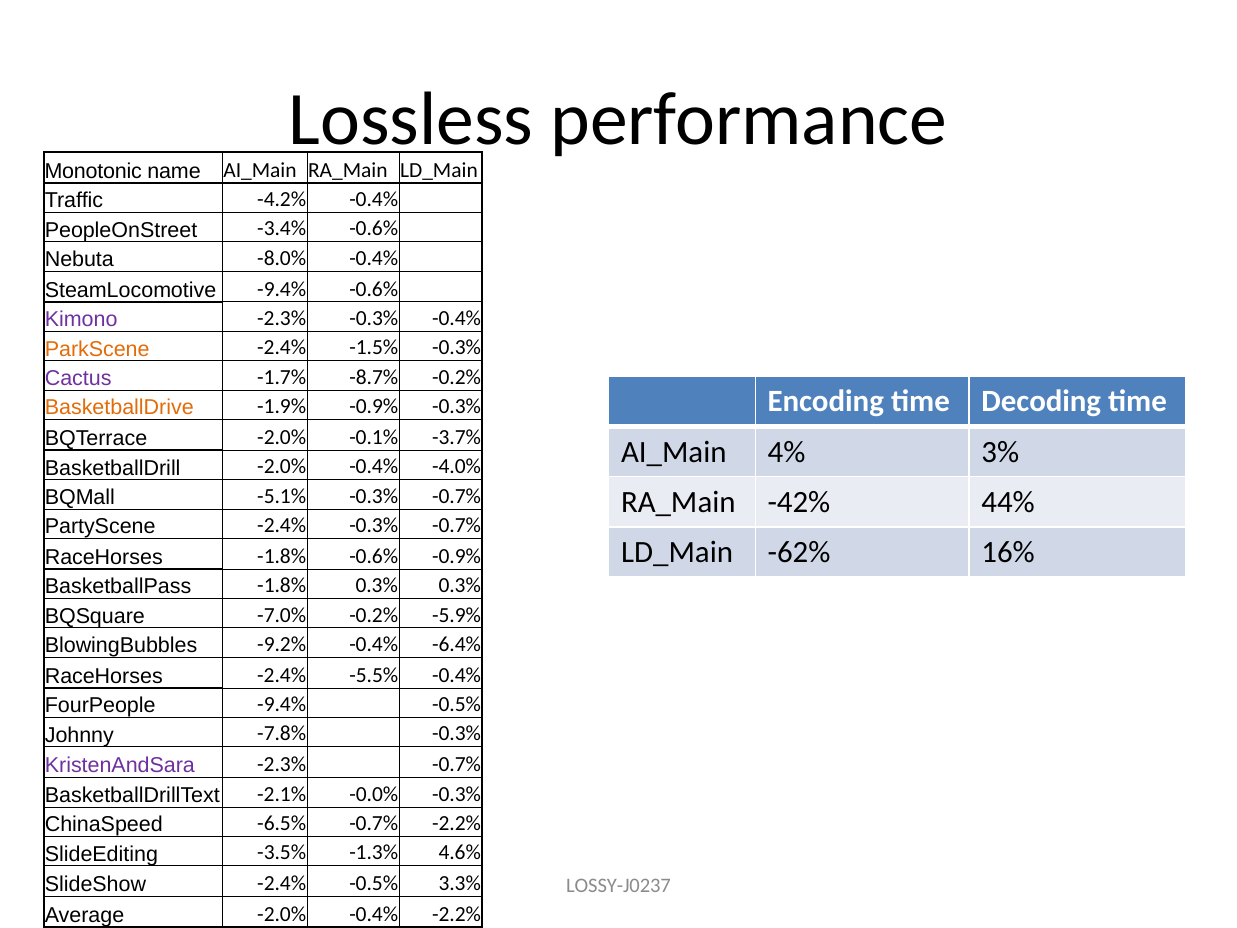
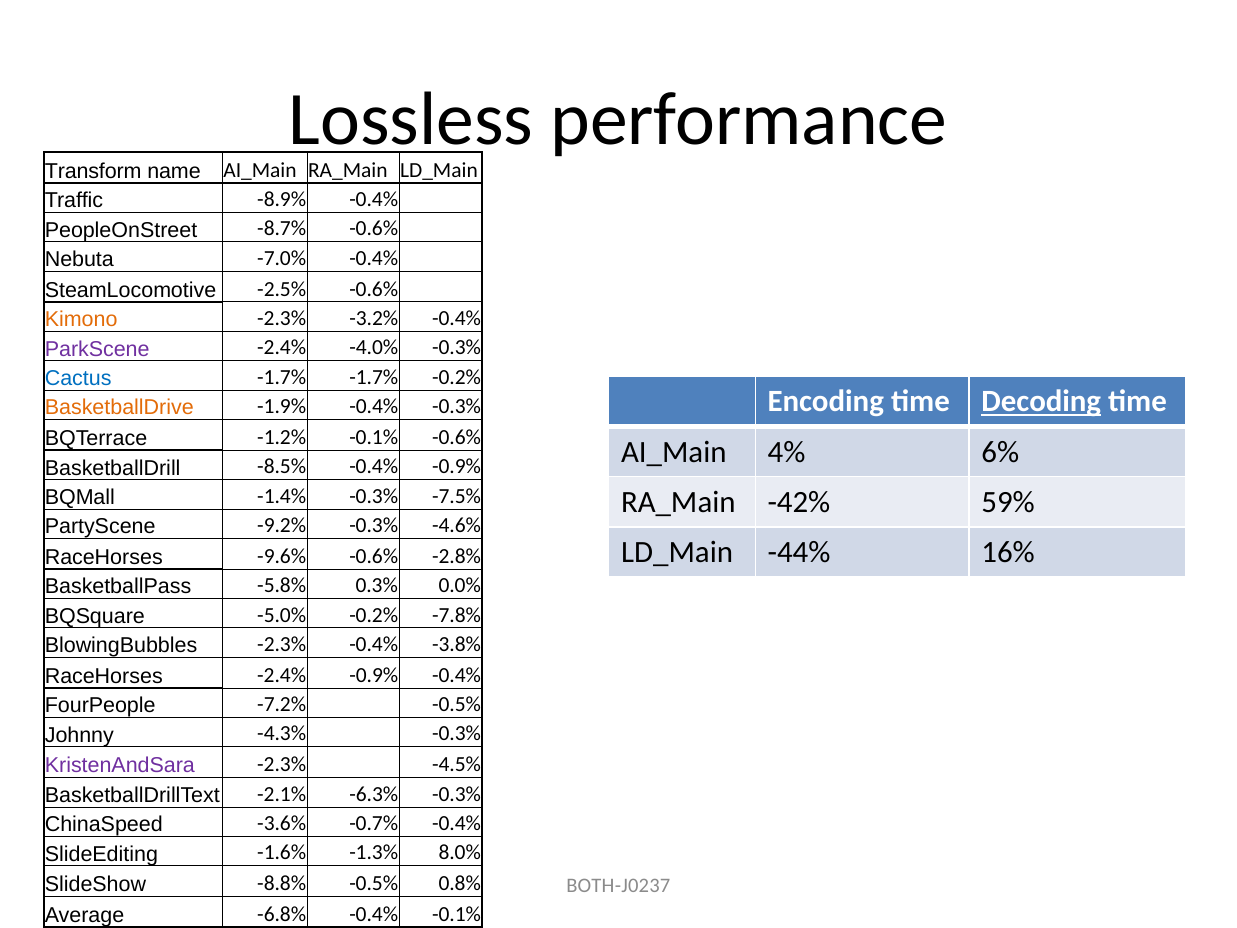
Monotonic: Monotonic -> Transform
-4.2%: -4.2% -> -8.9%
-3.4%: -3.4% -> -8.7%
-8.0%: -8.0% -> -7.0%
SteamLocomotive -9.4%: -9.4% -> -2.5%
Kimono colour: purple -> orange
-2.3% -0.3%: -0.3% -> -3.2%
ParkScene colour: orange -> purple
-1.5%: -1.5% -> -4.0%
Cactus colour: purple -> blue
-1.7% -8.7%: -8.7% -> -1.7%
Decoding underline: none -> present
-1.9% -0.9%: -0.9% -> -0.4%
BQTerrace -2.0%: -2.0% -> -1.2%
-0.1% -3.7%: -3.7% -> -0.6%
3%: 3% -> 6%
BasketballDrill -2.0%: -2.0% -> -8.5%
-0.4% -4.0%: -4.0% -> -0.9%
-5.1%: -5.1% -> -1.4%
-0.7% at (457, 496): -0.7% -> -7.5%
44%: 44% -> 59%
PartyScene -2.4%: -2.4% -> -9.2%
-0.7% at (457, 525): -0.7% -> -4.6%
-62%: -62% -> -44%
RaceHorses -1.8%: -1.8% -> -9.6%
-0.6% -0.9%: -0.9% -> -2.8%
BasketballPass -1.8%: -1.8% -> -5.8%
0.3% 0.3%: 0.3% -> 0.0%
-7.0%: -7.0% -> -5.0%
-5.9%: -5.9% -> -7.8%
BlowingBubbles -9.2%: -9.2% -> -2.3%
-6.4%: -6.4% -> -3.8%
-2.4% -5.5%: -5.5% -> -0.9%
FourPeople -9.4%: -9.4% -> -7.2%
-7.8%: -7.8% -> -4.3%
-2.3% -0.7%: -0.7% -> -4.5%
-0.0%: -0.0% -> -6.3%
-6.5%: -6.5% -> -3.6%
-0.7% -2.2%: -2.2% -> -0.4%
-3.5%: -3.5% -> -1.6%
4.6%: 4.6% -> 8.0%
SlideShow -2.4%: -2.4% -> -8.8%
3.3%: 3.3% -> 0.8%
LOSSY-J0237: LOSSY-J0237 -> BOTH-J0237
Average -2.0%: -2.0% -> -6.8%
-0.4% -2.2%: -2.2% -> -0.1%
